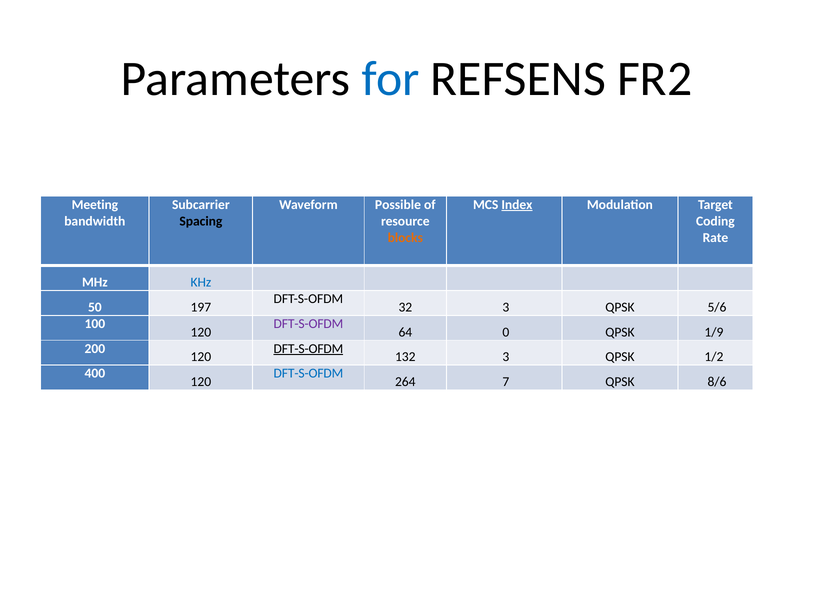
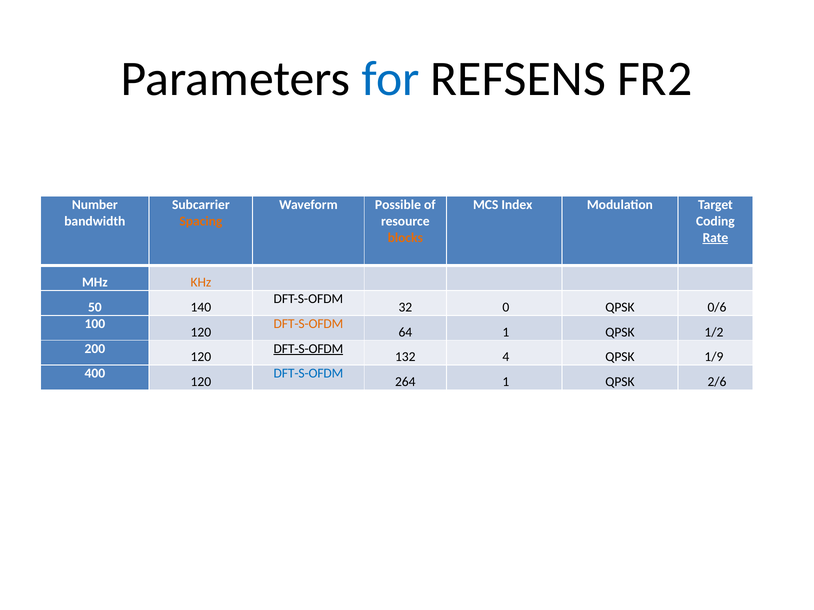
Meeting: Meeting -> Number
Index underline: present -> none
Spacing colour: black -> orange
Rate underline: none -> present
KHz colour: blue -> orange
197: 197 -> 140
32 3: 3 -> 0
5/6: 5/6 -> 0/6
DFT-S-OFDM at (308, 324) colour: purple -> orange
64 0: 0 -> 1
1/9: 1/9 -> 1/2
132 3: 3 -> 4
1/2: 1/2 -> 1/9
264 7: 7 -> 1
8/6: 8/6 -> 2/6
